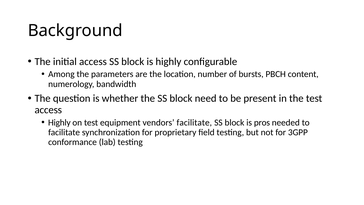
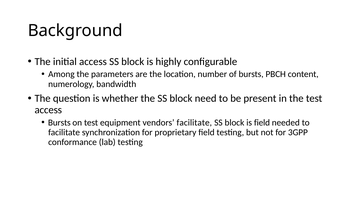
Highly at (59, 122): Highly -> Bursts
is pros: pros -> field
